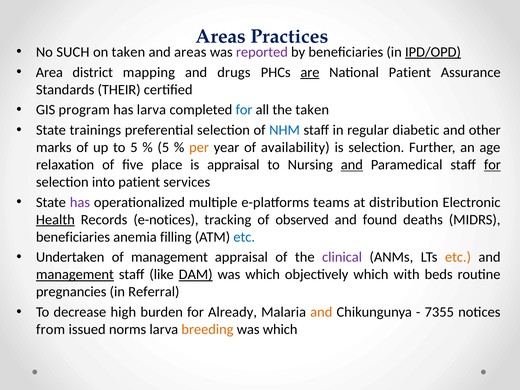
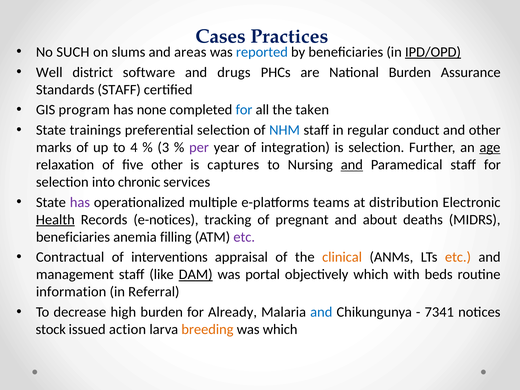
Areas at (221, 36): Areas -> Cases
on taken: taken -> slums
reported colour: purple -> blue
Area: Area -> Well
mapping: mapping -> software
are underline: present -> none
National Patient: Patient -> Burden
Standards THEIR: THEIR -> STAFF
has larva: larva -> none
diabetic: diabetic -> conduct
to 5: 5 -> 4
5 at (163, 147): 5 -> 3
per colour: orange -> purple
availability: availability -> integration
age underline: none -> present
five place: place -> other
is appraisal: appraisal -> captures
for at (492, 165) underline: present -> none
into patient: patient -> chronic
observed: observed -> pregnant
found: found -> about
etc at (244, 237) colour: blue -> purple
Undertaken: Undertaken -> Contractual
of management: management -> interventions
clinical colour: purple -> orange
management at (75, 275) underline: present -> none
which at (263, 275): which -> portal
pregnancies: pregnancies -> information
and at (321, 312) colour: orange -> blue
7355: 7355 -> 7341
from: from -> stock
norms: norms -> action
